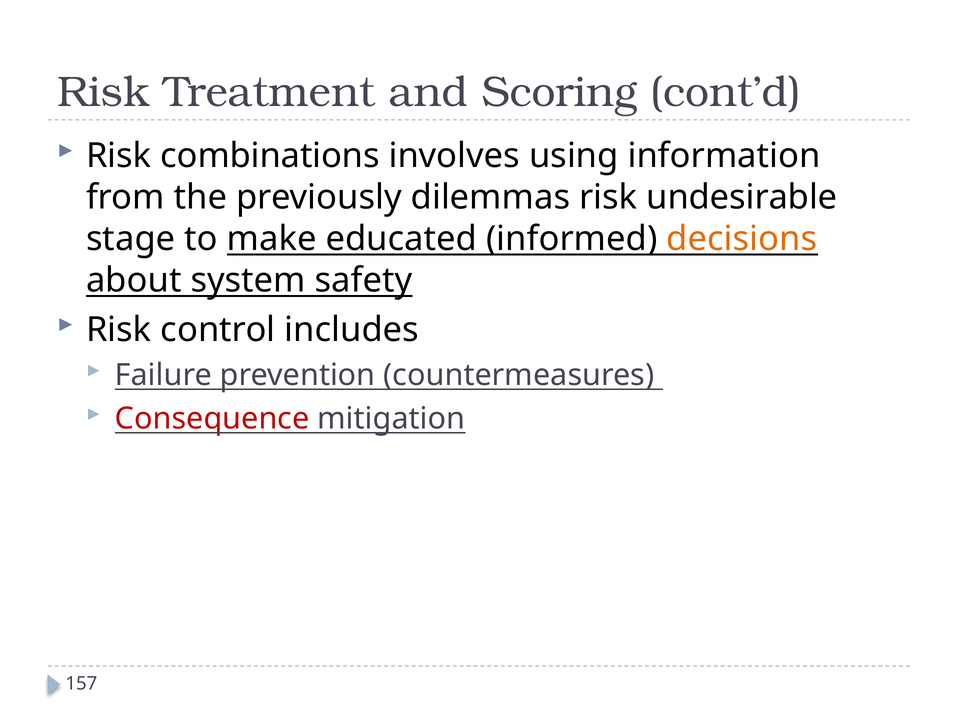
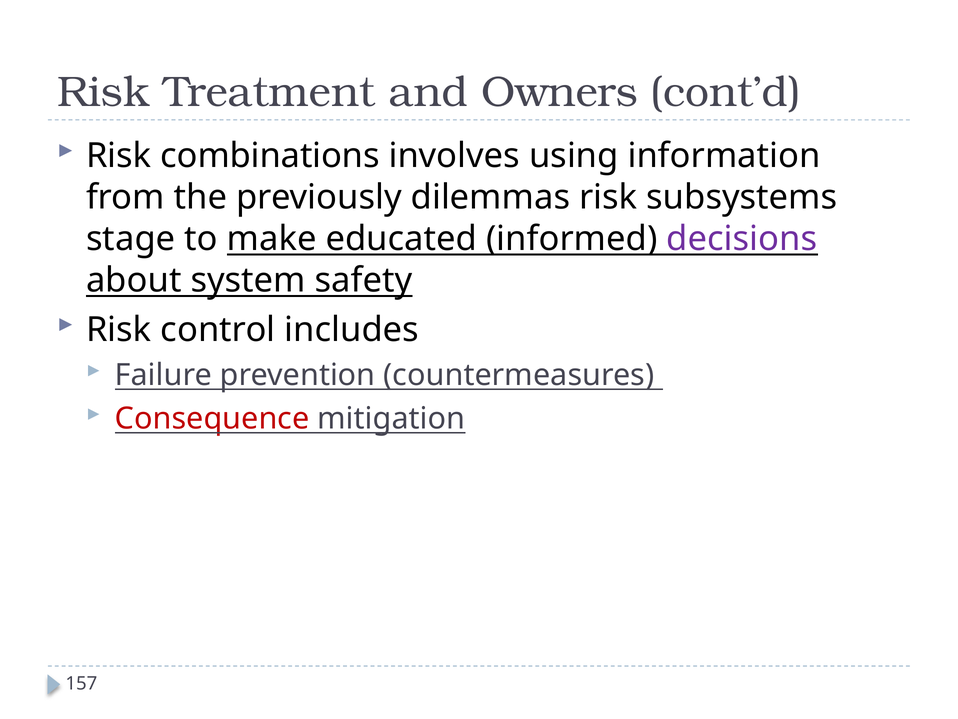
Scoring: Scoring -> Owners
undesirable: undesirable -> subsystems
decisions colour: orange -> purple
